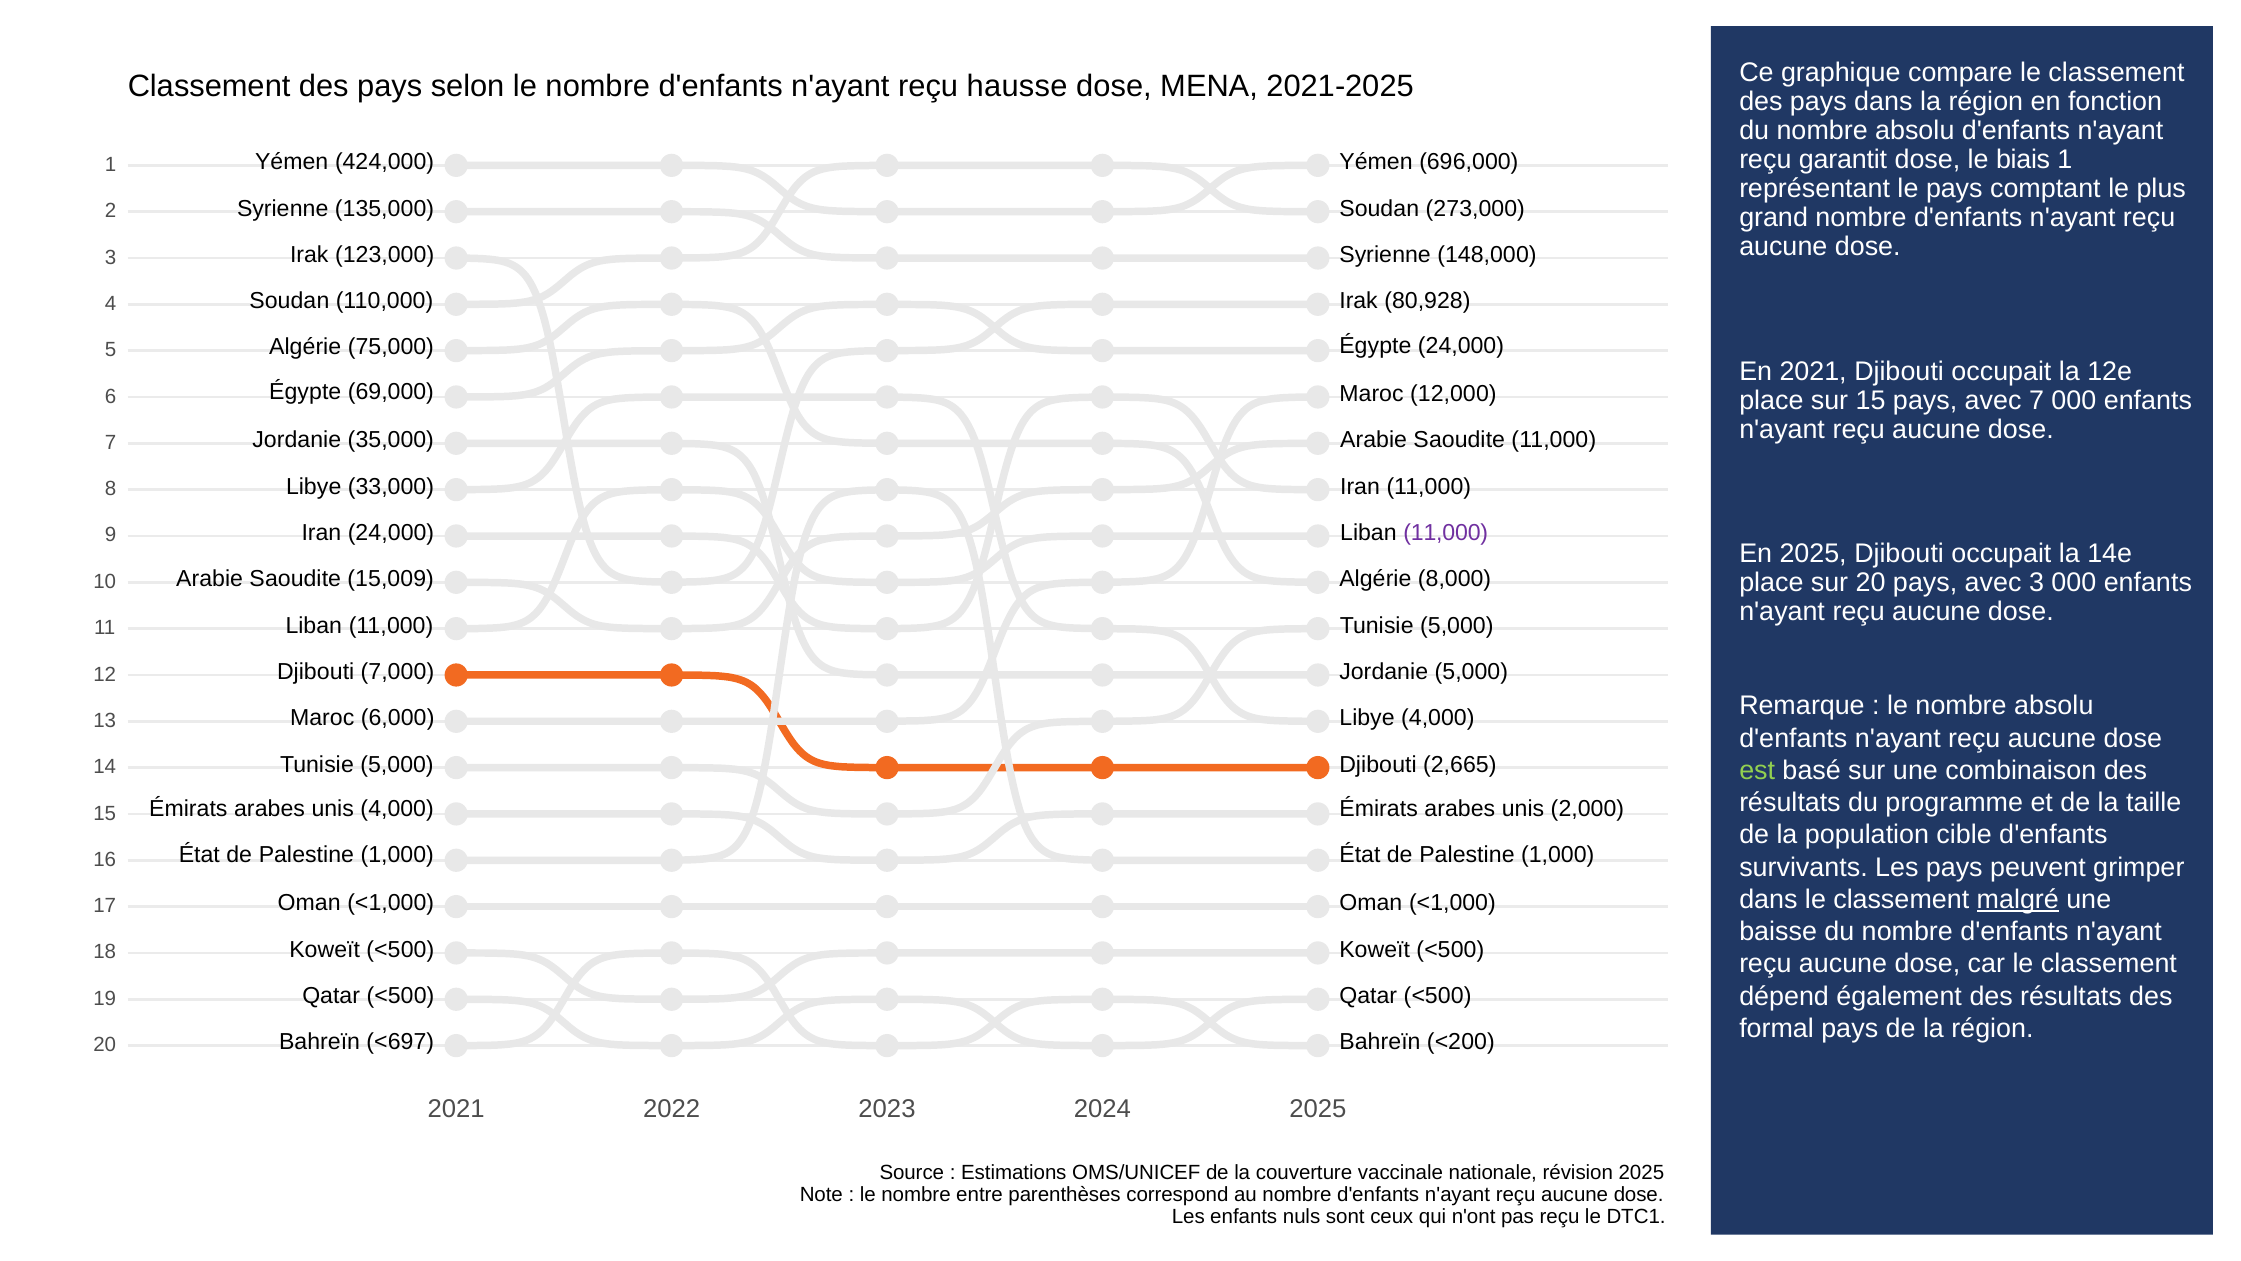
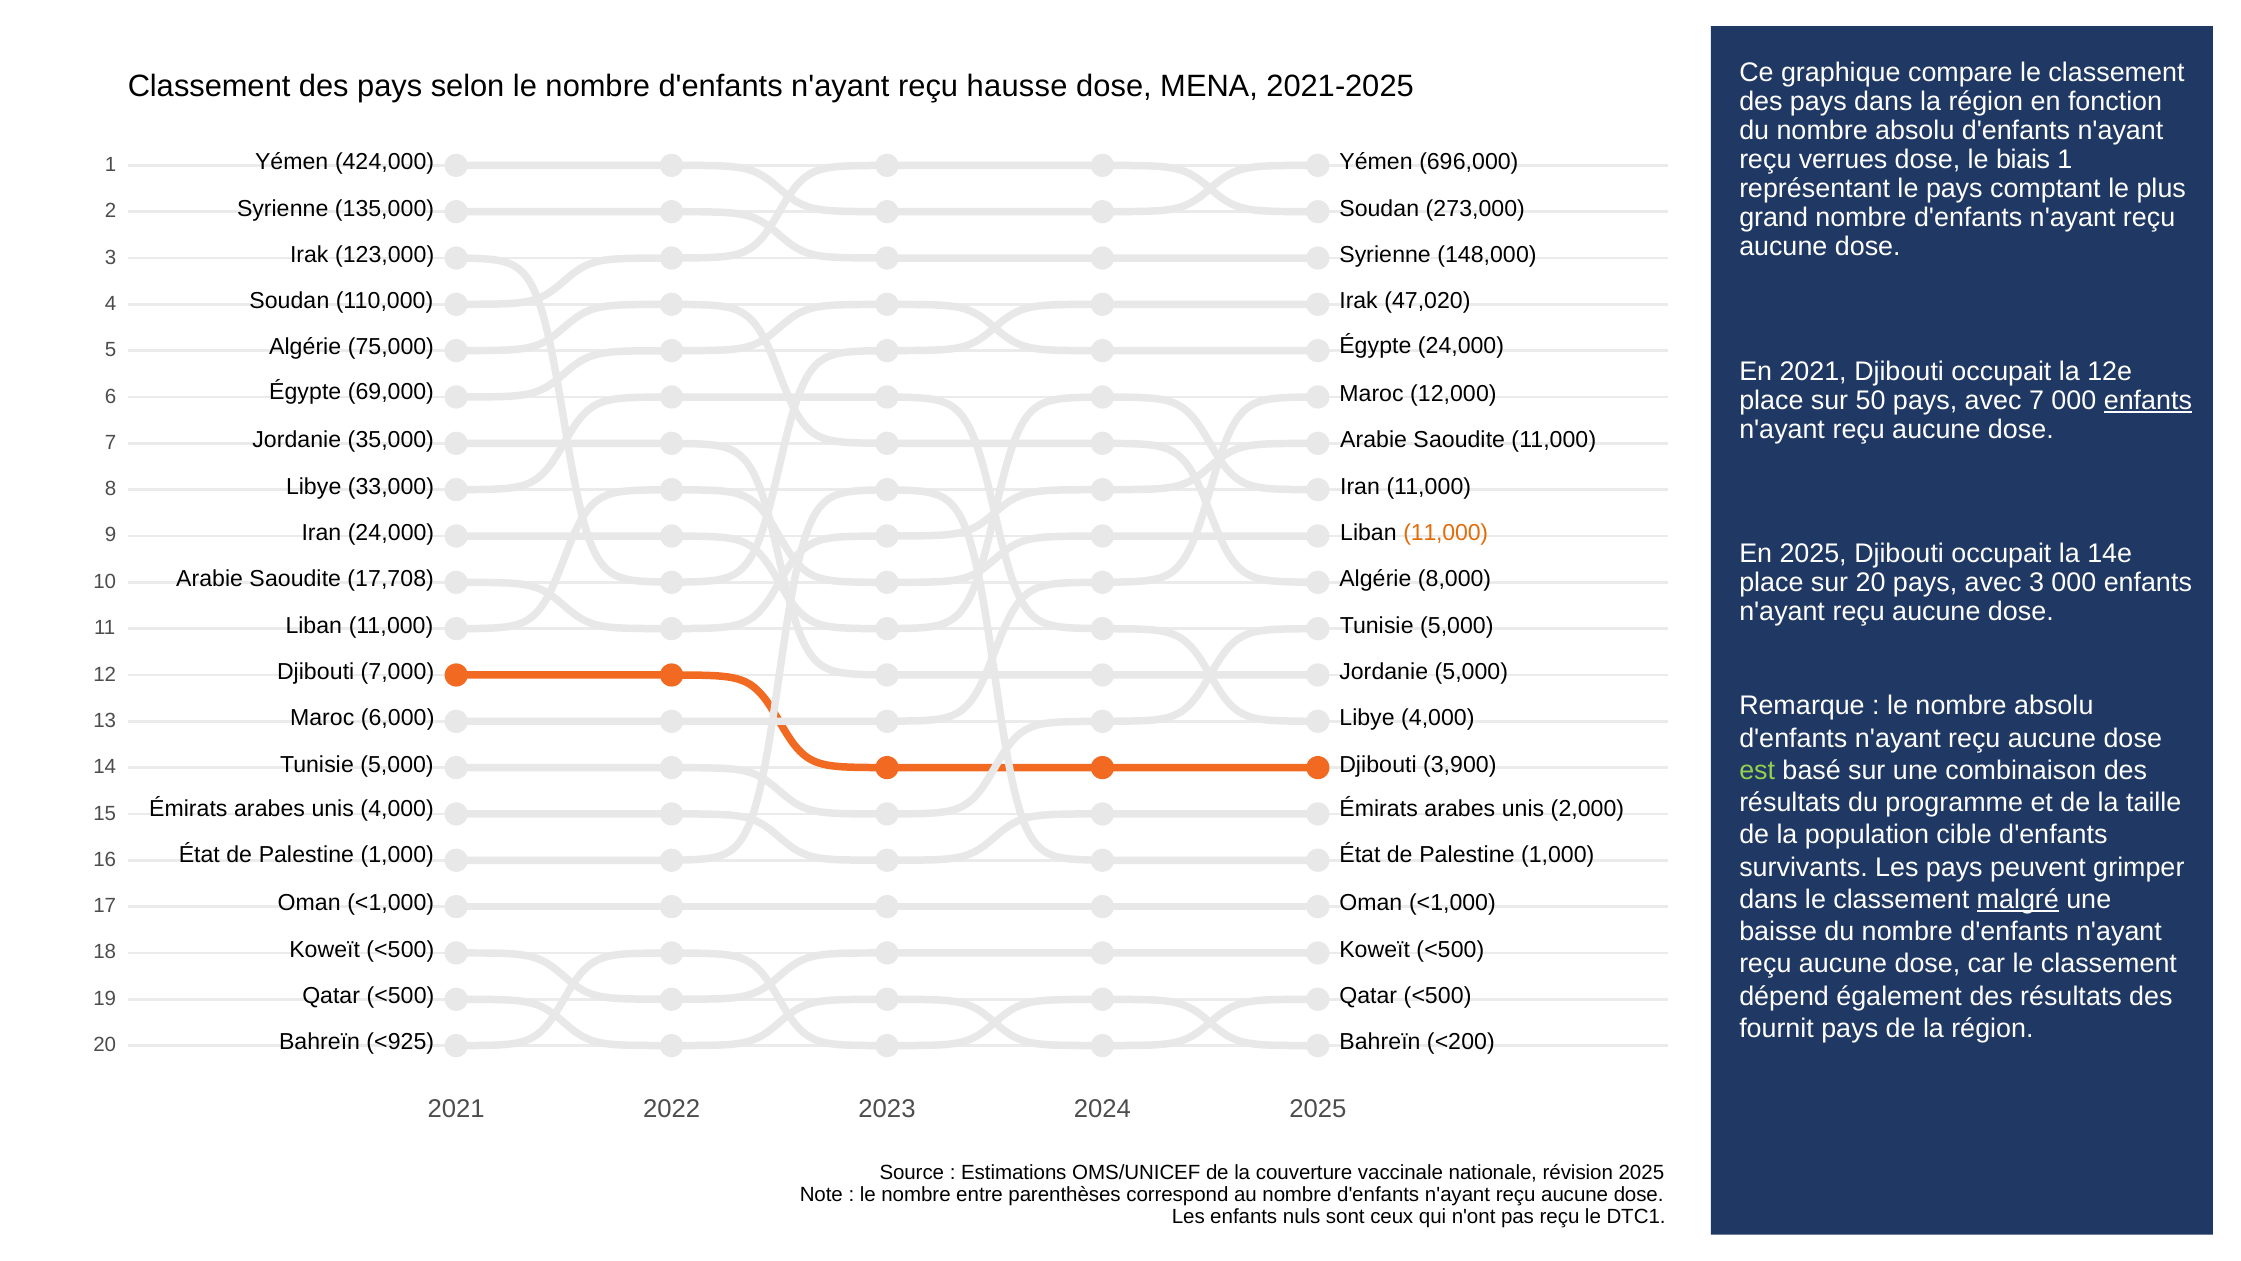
garantit: garantit -> verrues
80,928: 80,928 -> 47,020
sur 15: 15 -> 50
enfants at (2148, 400) underline: none -> present
11,000 at (1446, 533) colour: purple -> orange
15,009: 15,009 -> 17,708
2,665: 2,665 -> 3,900
formal: formal -> fournit
<697: <697 -> <925
